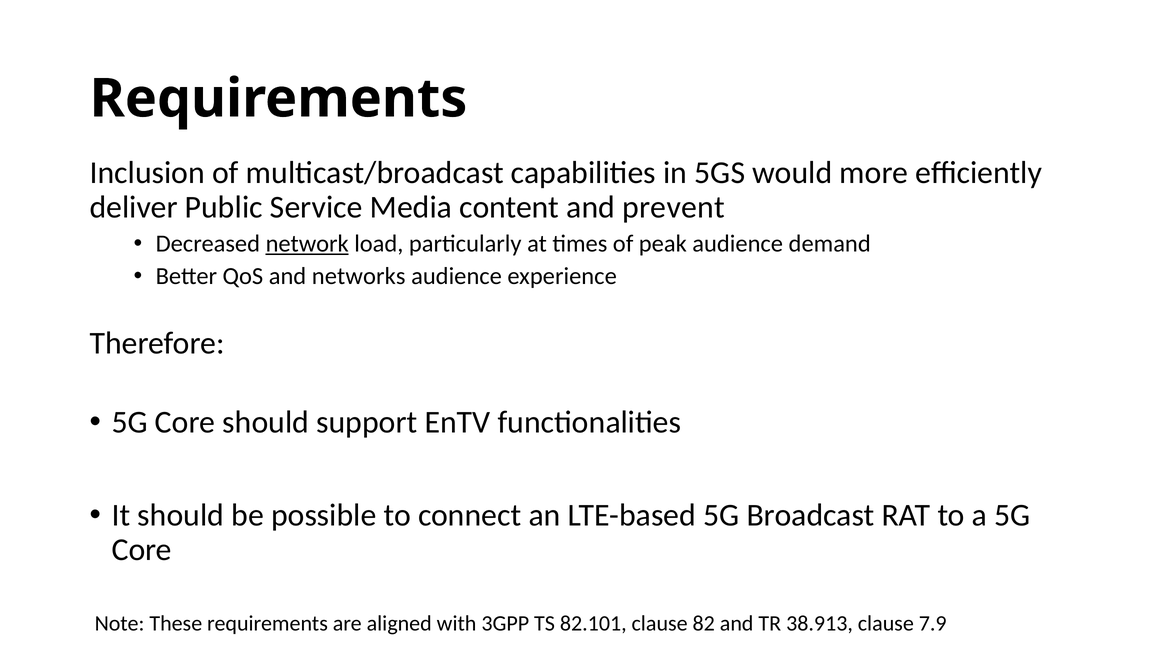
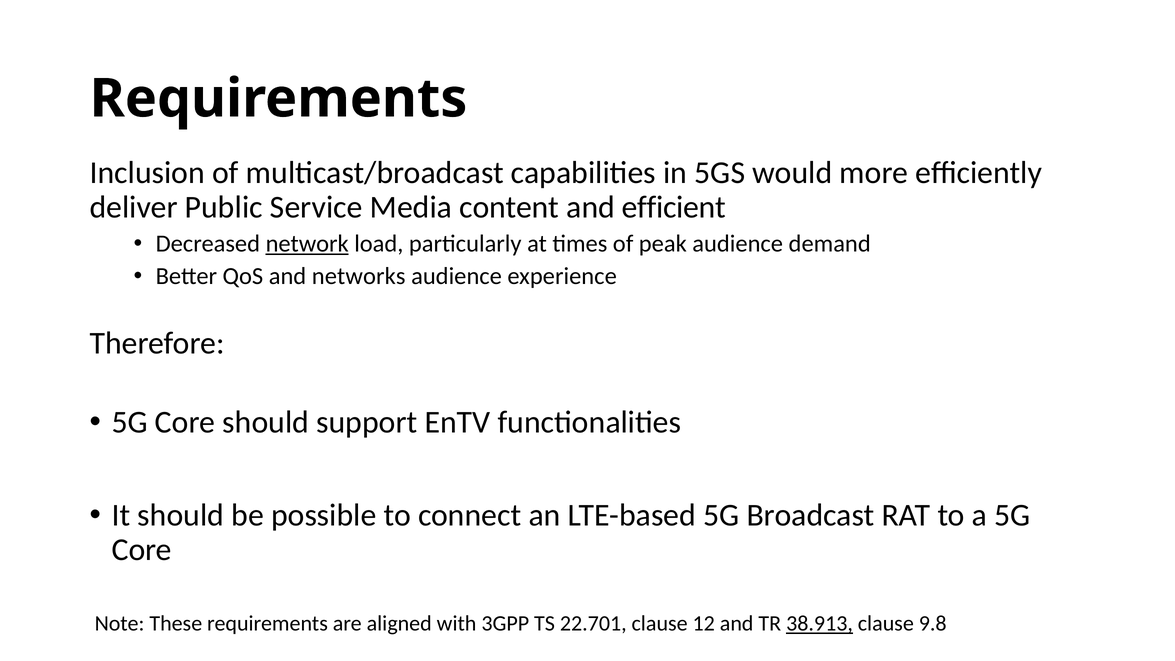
prevent: prevent -> efficient
82.101: 82.101 -> 22.701
82: 82 -> 12
38.913 underline: none -> present
7.9: 7.9 -> 9.8
